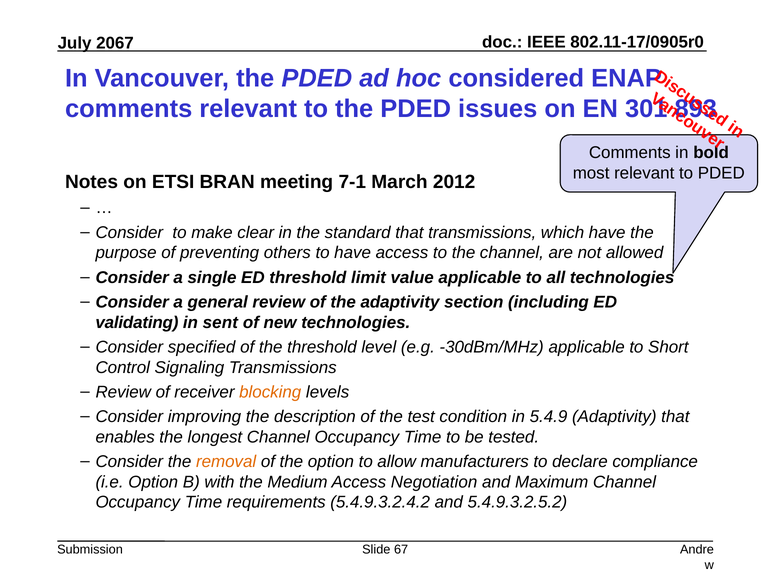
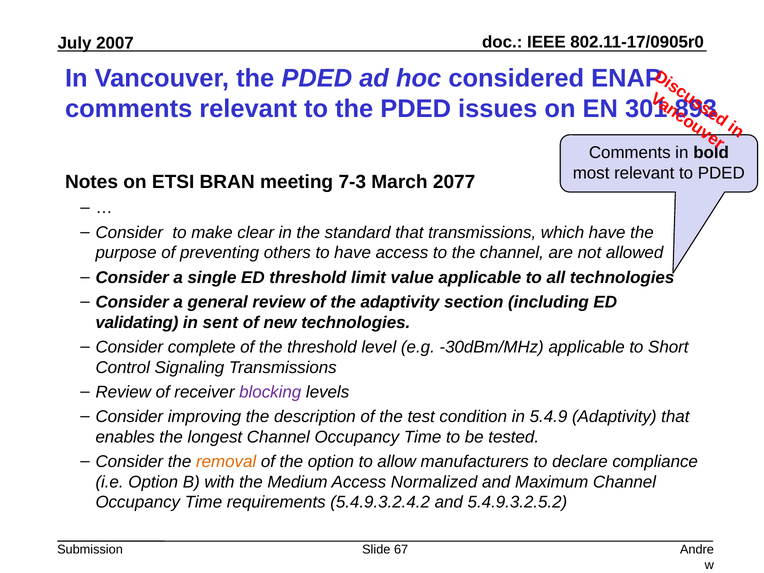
2067: 2067 -> 2007
7-1: 7-1 -> 7-3
2012: 2012 -> 2077
specified: specified -> complete
blocking colour: orange -> purple
Negotiation: Negotiation -> Normalized
